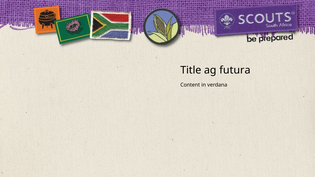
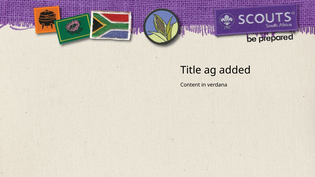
futura: futura -> added
